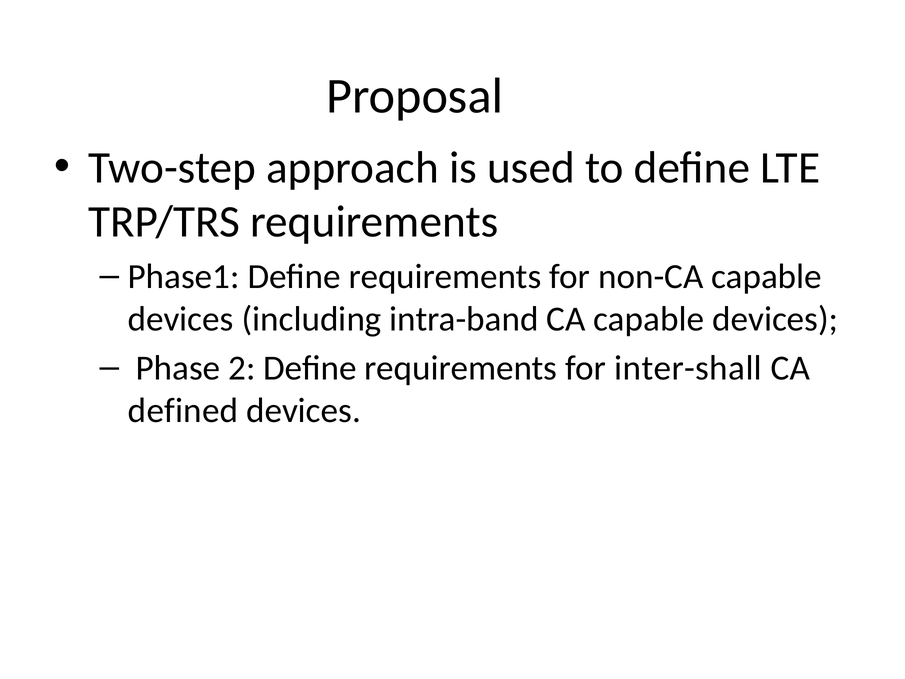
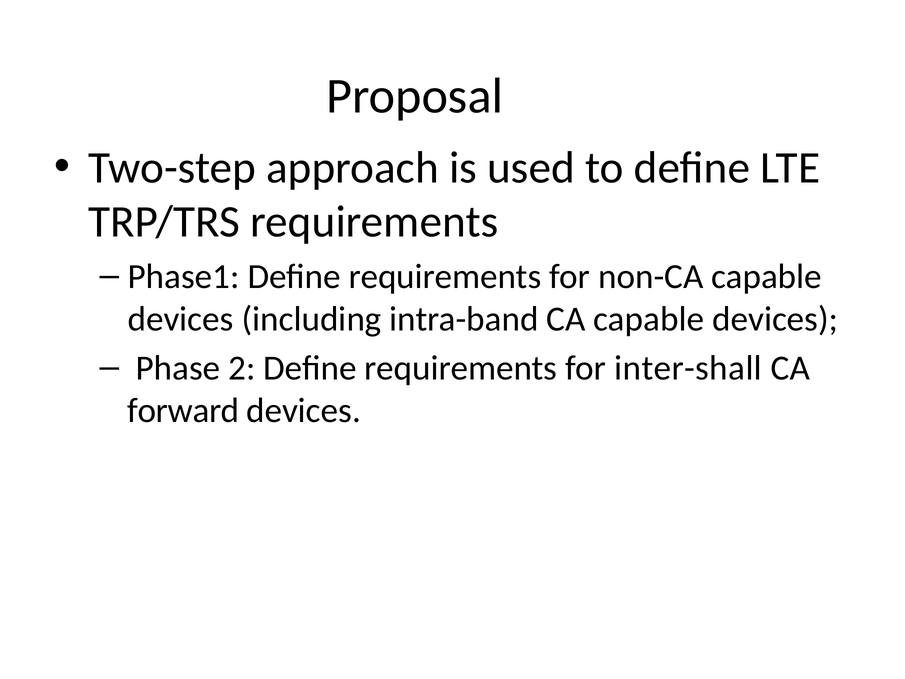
defined: defined -> forward
